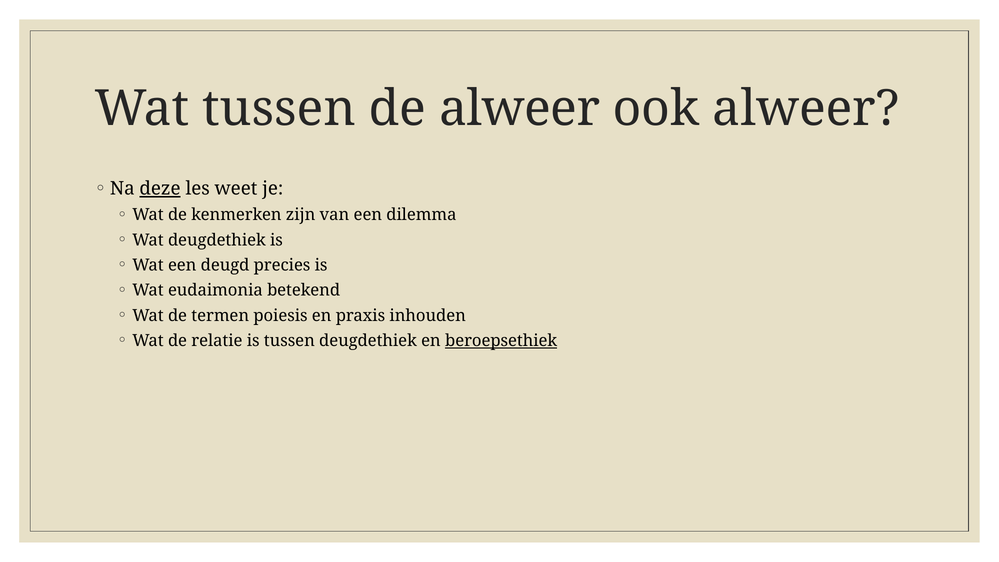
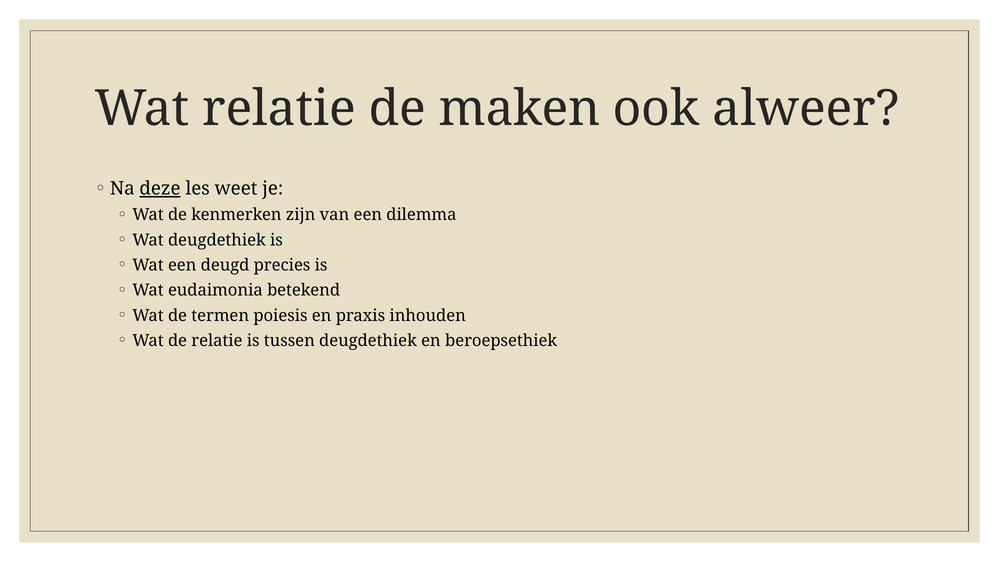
Wat tussen: tussen -> relatie
de alweer: alweer -> maken
beroepsethiek underline: present -> none
